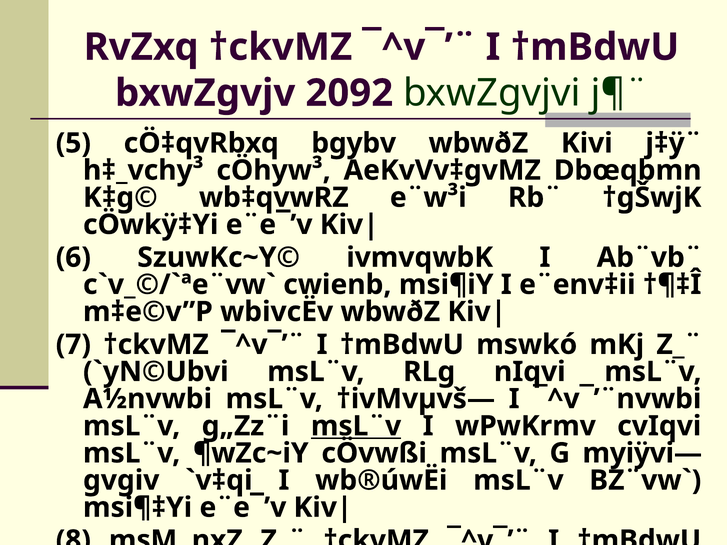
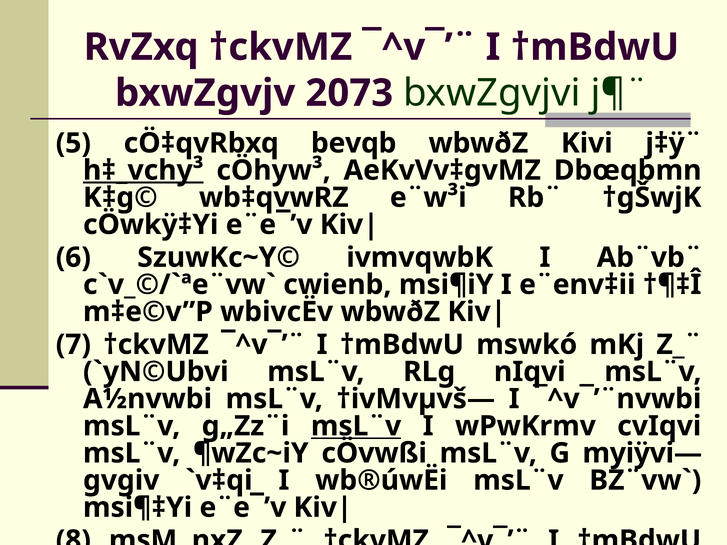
2092: 2092 -> 2073
bgybv: bgybv -> bevqb
h‡_vchy³ underline: none -> present
